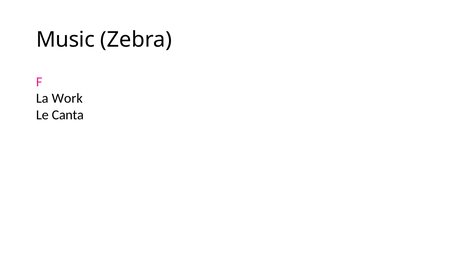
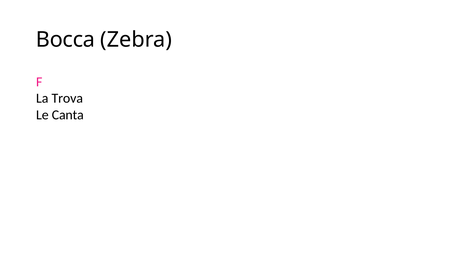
Music: Music -> Bocca
Work: Work -> Trova
